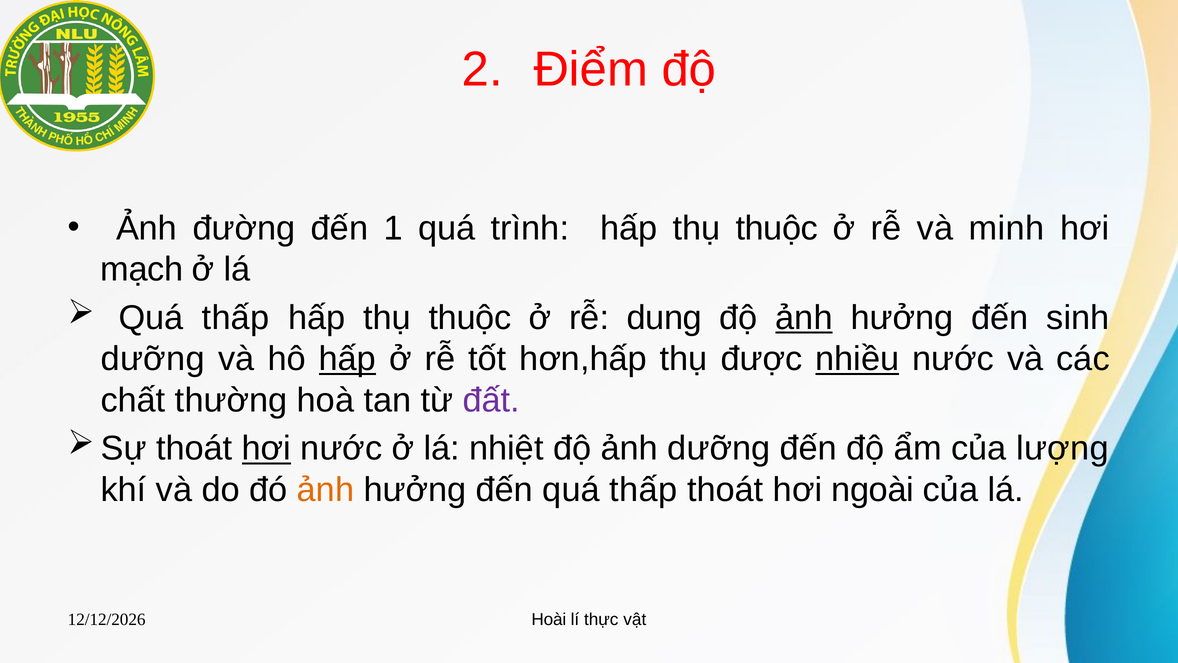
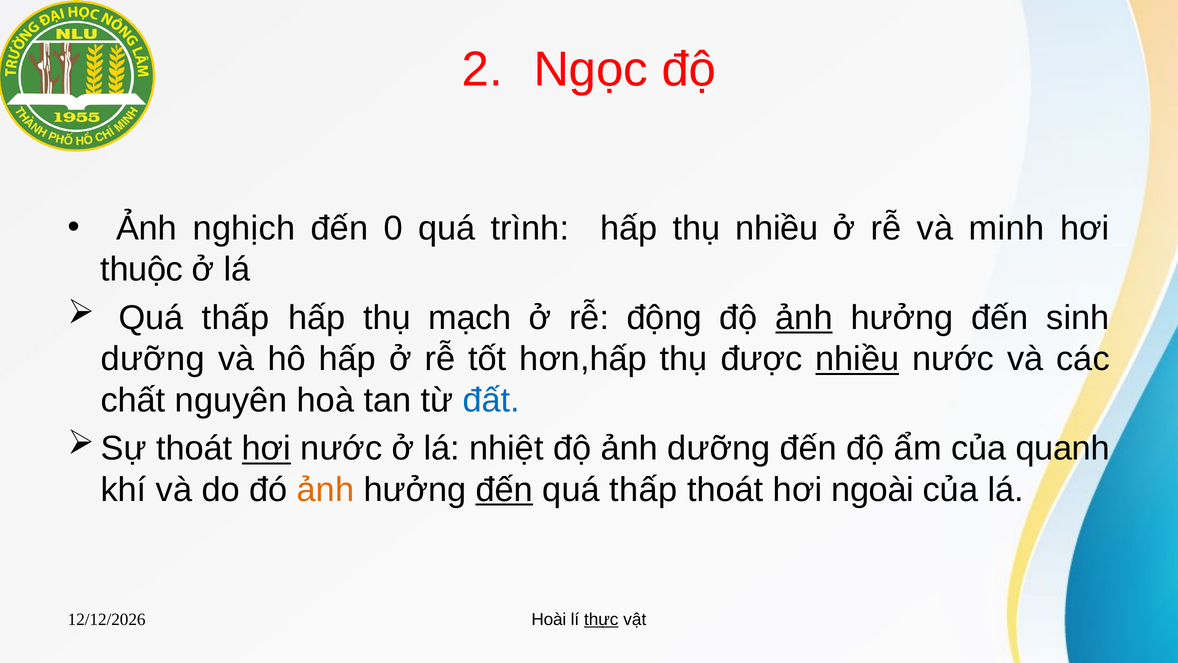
Điểm: Điểm -> Ngọc
đường: đường -> nghịch
1: 1 -> 0
trình hấp thụ thuộc: thuộc -> nhiều
mạch: mạch -> thuộc
thuộc at (470, 318): thuộc -> mạch
dung: dung -> động
hấp at (347, 359) underline: present -> none
thường: thường -> nguyên
đất colour: purple -> blue
lượng: lượng -> quanh
đến at (504, 490) underline: none -> present
thực underline: none -> present
